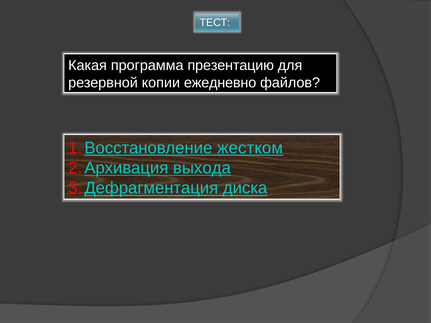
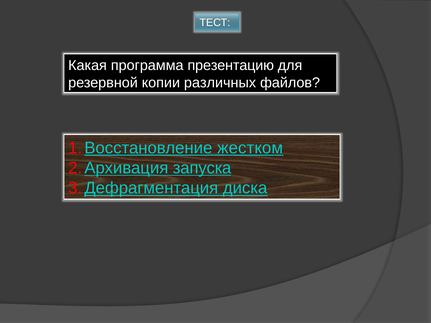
ежедневно: ежедневно -> различных
выхода: выхода -> запуска
